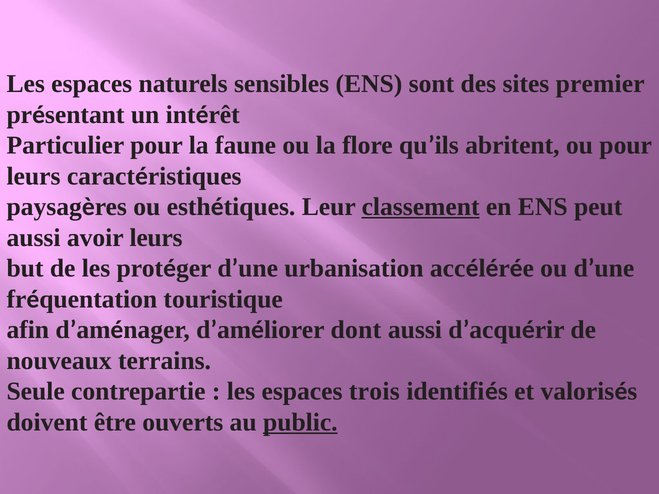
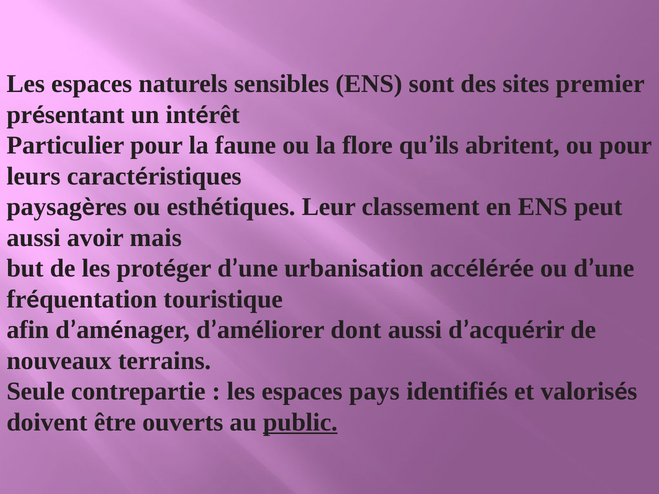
classement underline: present -> none
avoir leurs: leurs -> mais
trois: trois -> pays
